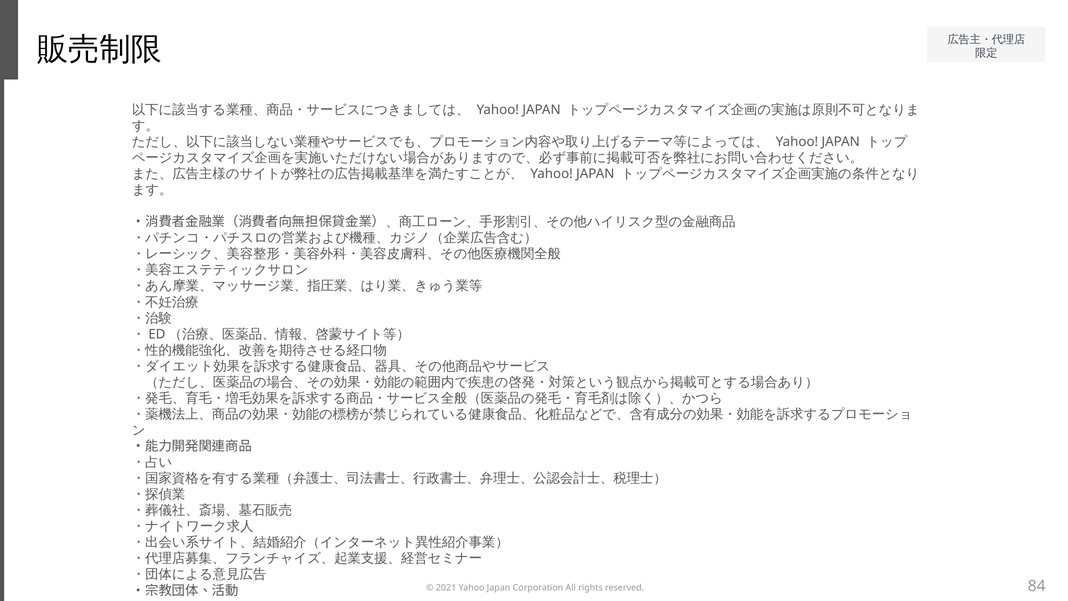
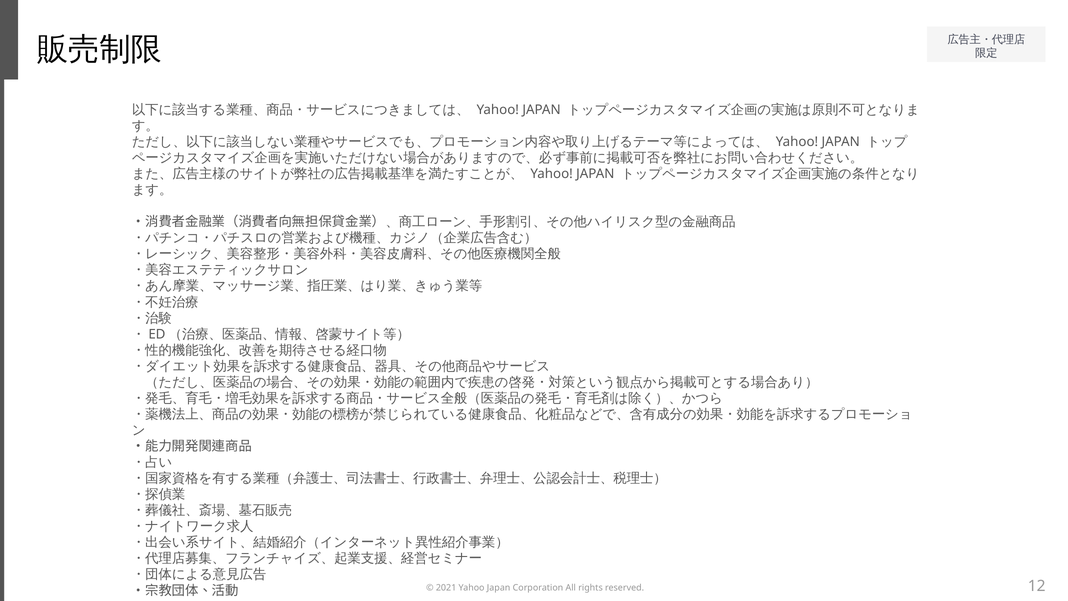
84: 84 -> 12
